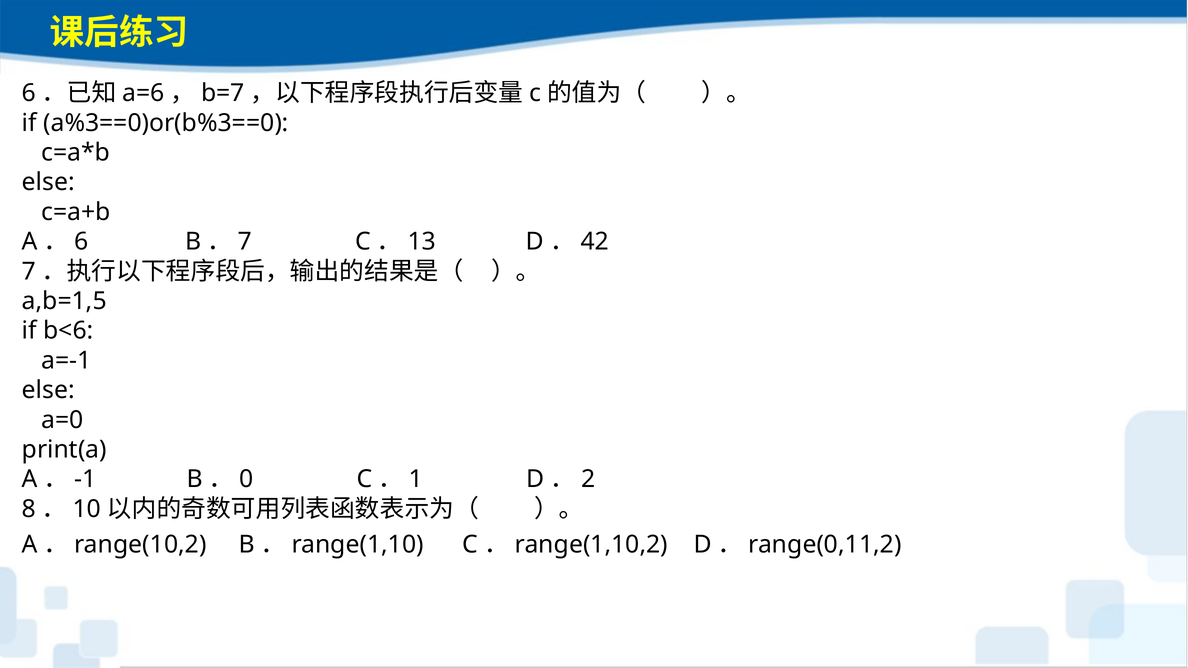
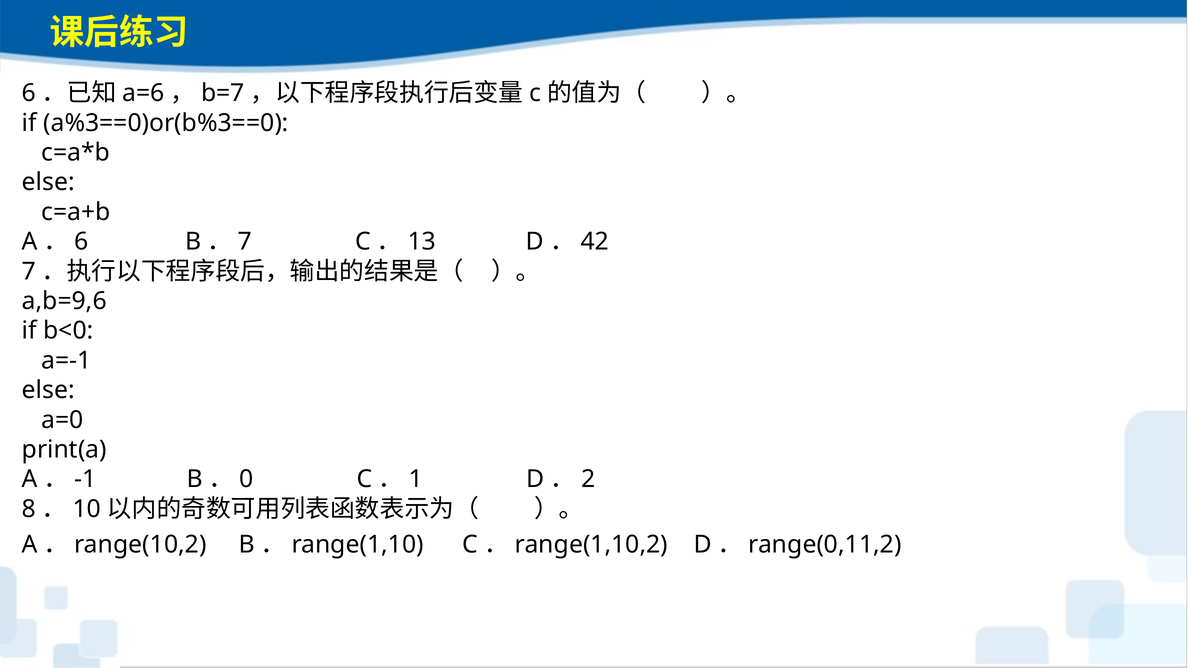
a,b=1,5: a,b=1,5 -> a,b=9,6
b<6: b<6 -> b<0
